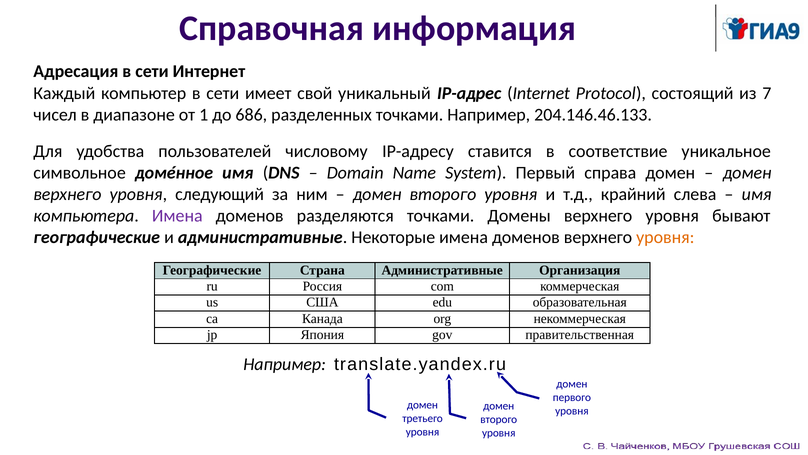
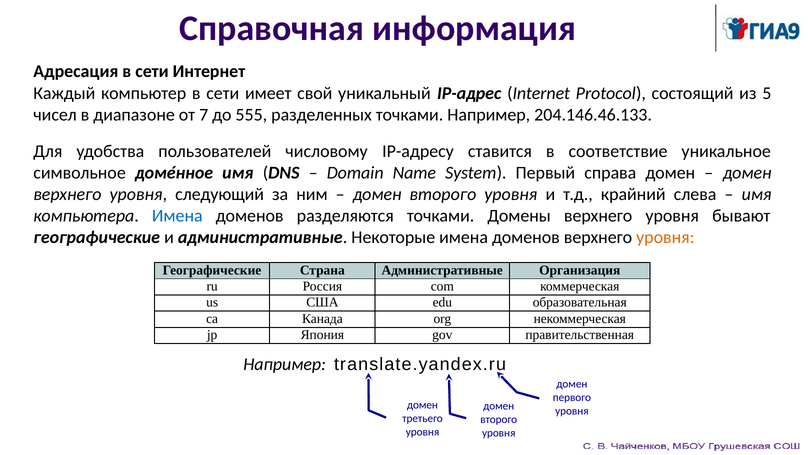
7: 7 -> 5
1: 1 -> 7
686: 686 -> 555
Имена at (177, 216) colour: purple -> blue
